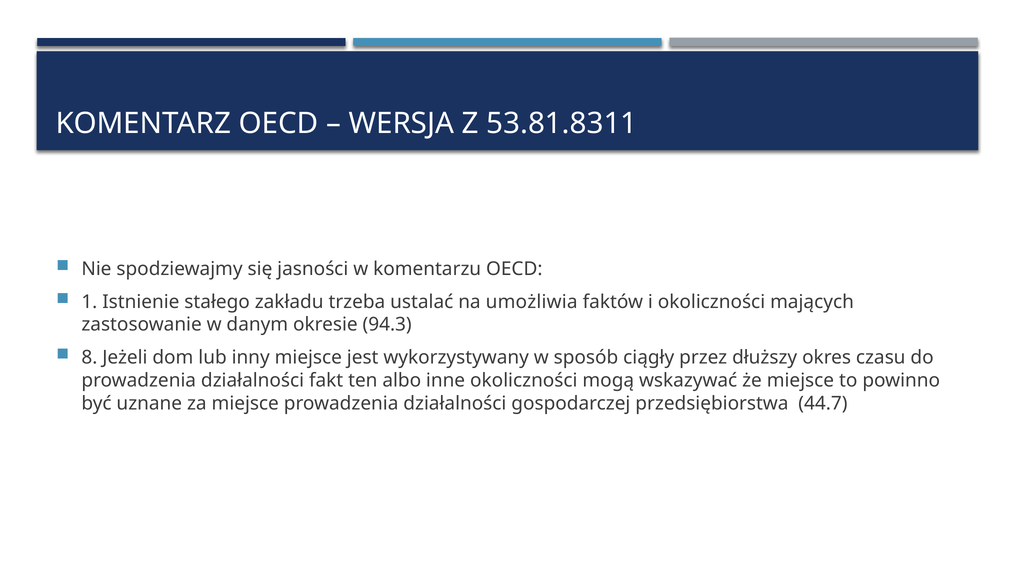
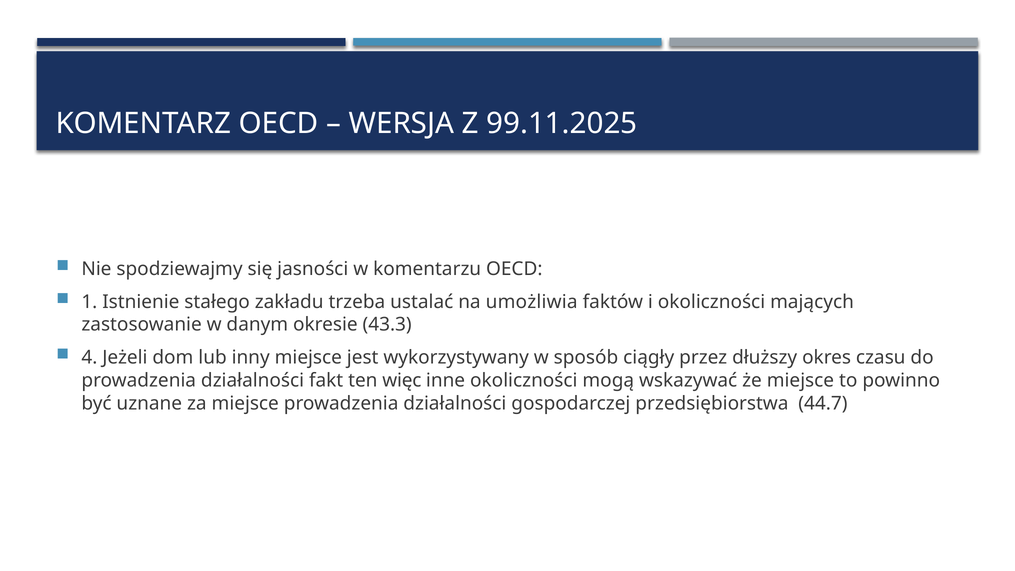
53.81.8311: 53.81.8311 -> 99.11.2025
94.3: 94.3 -> 43.3
8: 8 -> 4
albo: albo -> więc
